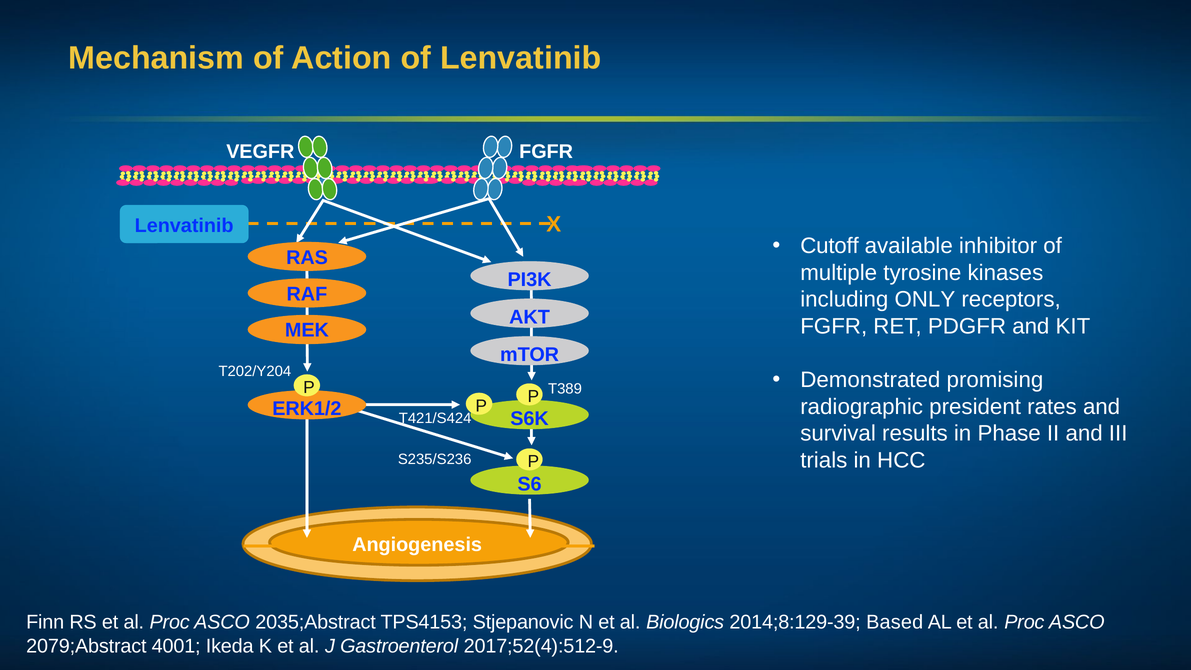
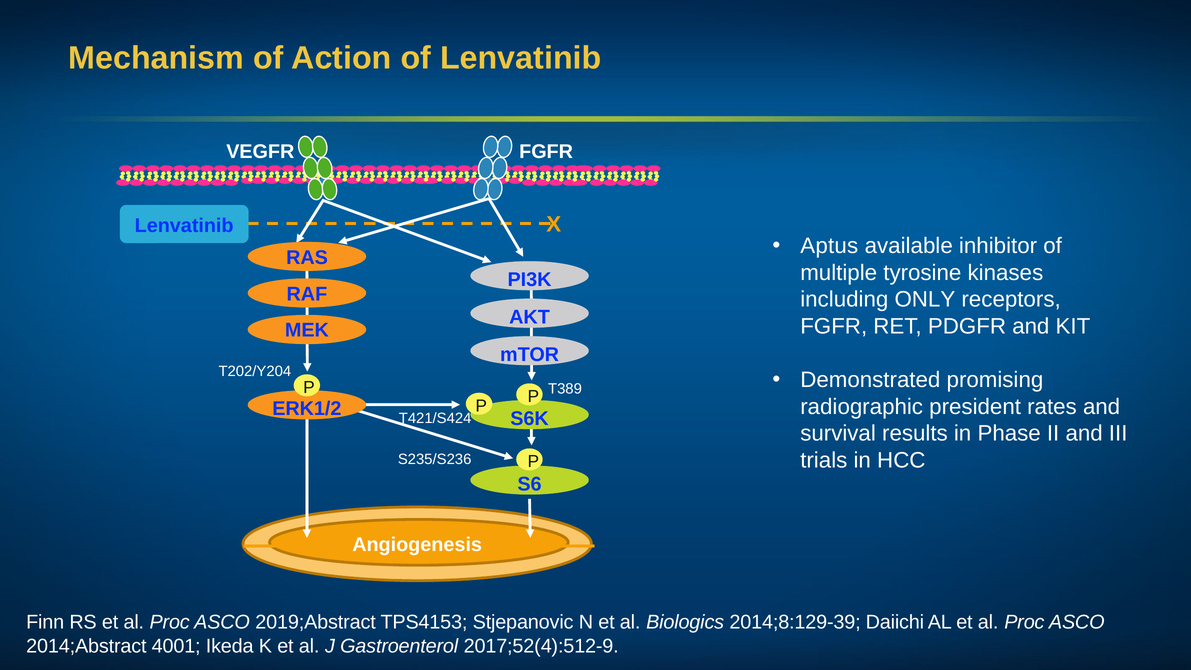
Cutoff: Cutoff -> Aptus
2035;Abstract: 2035;Abstract -> 2019;Abstract
Based: Based -> Daiichi
2079;Abstract: 2079;Abstract -> 2014;Abstract
